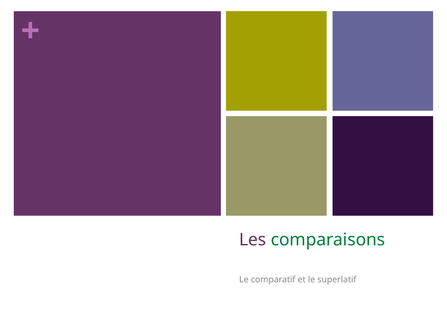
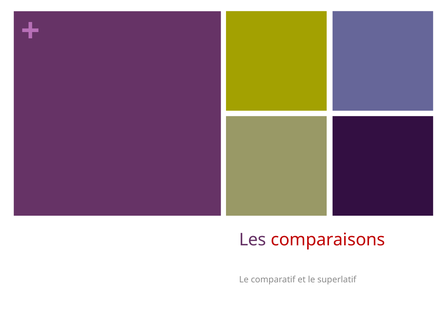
comparaisons colour: green -> red
